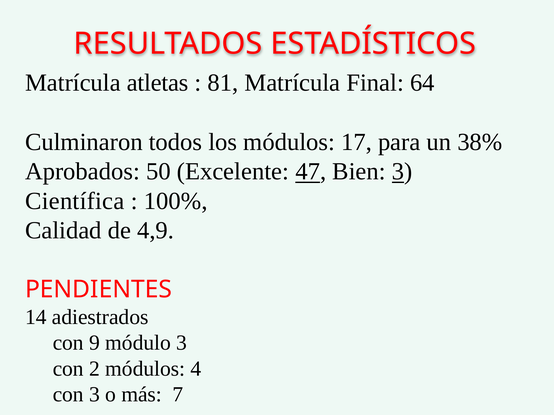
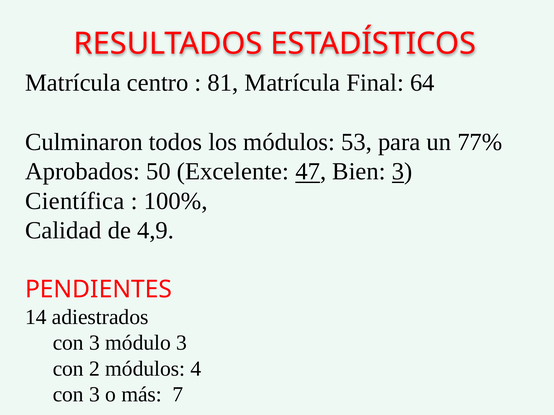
atletas: atletas -> centro
17: 17 -> 53
38%: 38% -> 77%
9 at (95, 343): 9 -> 3
